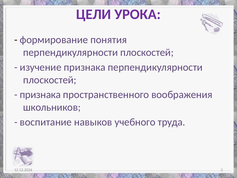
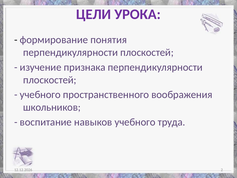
признака at (40, 95): признака -> учебного
